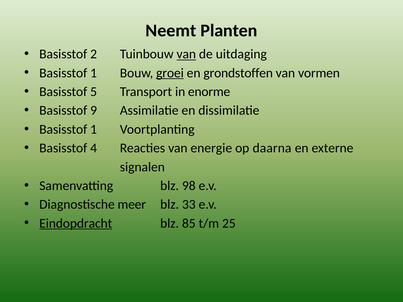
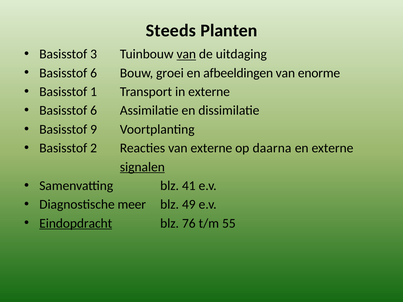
Neemt: Neemt -> Steeds
2: 2 -> 3
1 at (94, 73): 1 -> 6
groei underline: present -> none
grondstoffen: grondstoffen -> afbeeldingen
vormen: vormen -> enorme
5: 5 -> 1
in enorme: enorme -> externe
9 at (94, 111): 9 -> 6
1 at (94, 129): 1 -> 9
4: 4 -> 2
van energie: energie -> externe
signalen underline: none -> present
98: 98 -> 41
33: 33 -> 49
85: 85 -> 76
25: 25 -> 55
